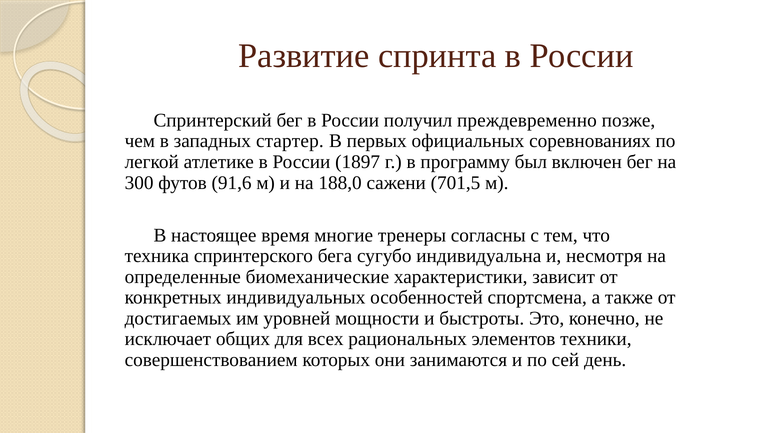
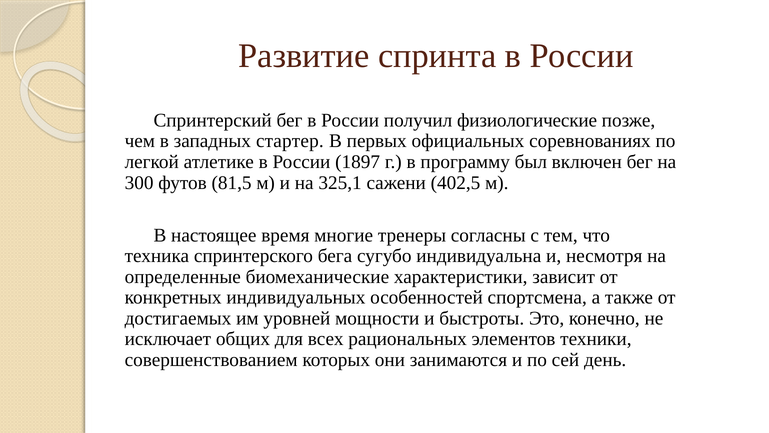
преждевременно: преждевременно -> физиологические
91,6: 91,6 -> 81,5
188,0: 188,0 -> 325,1
701,5: 701,5 -> 402,5
